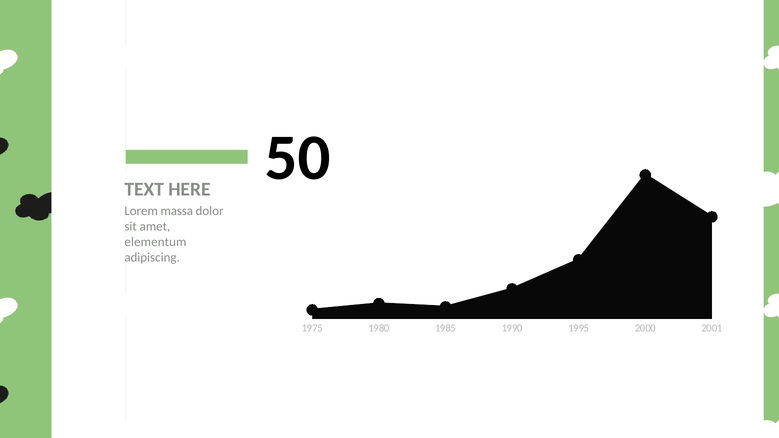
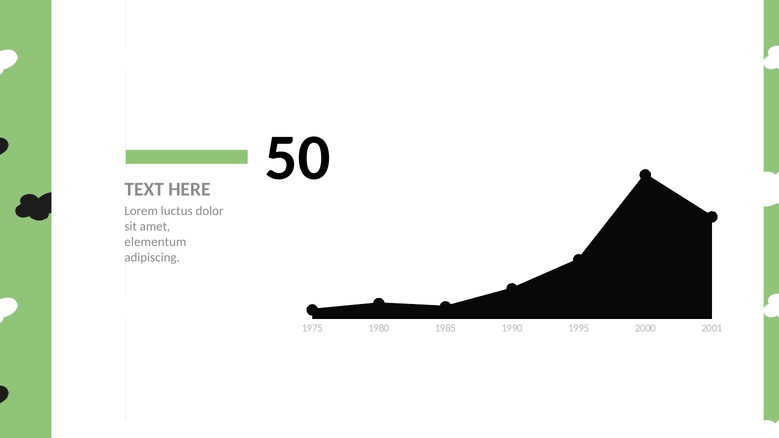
massa: massa -> luctus
